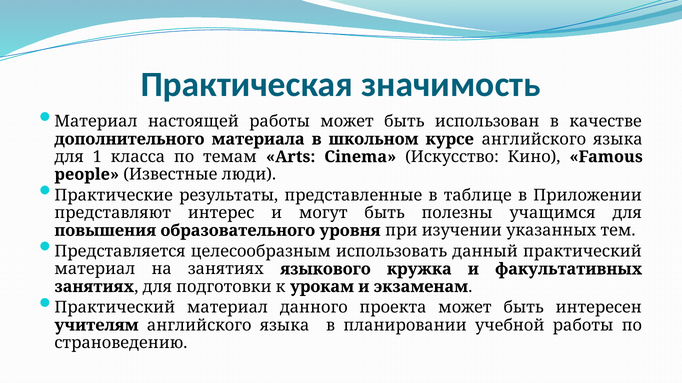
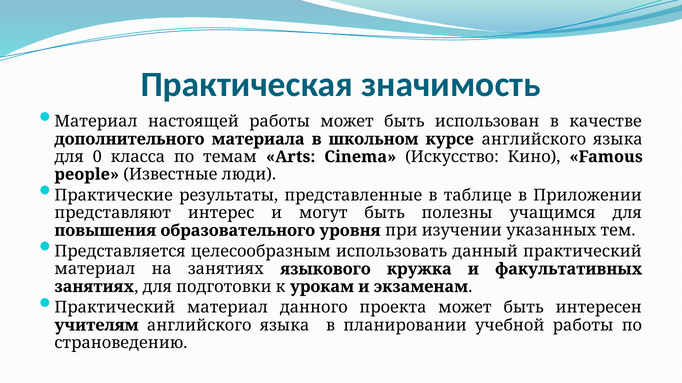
1: 1 -> 0
